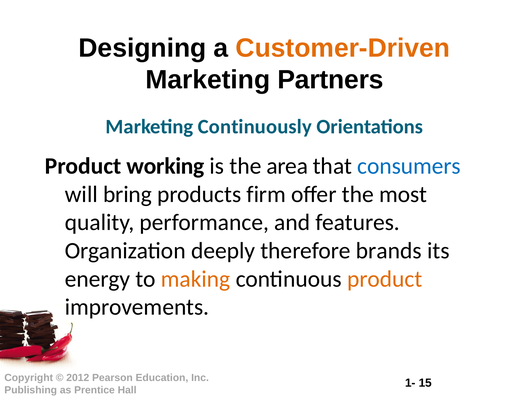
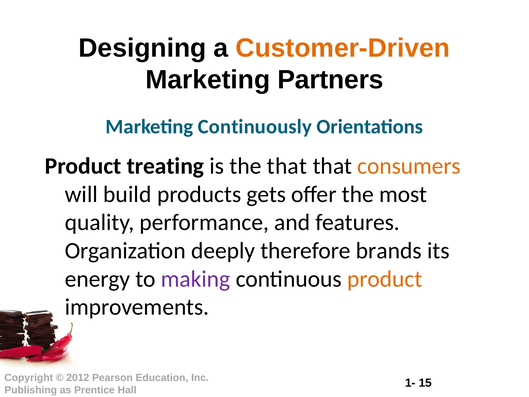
working: working -> treating
the area: area -> that
consumers colour: blue -> orange
bring: bring -> build
firm: firm -> gets
making colour: orange -> purple
